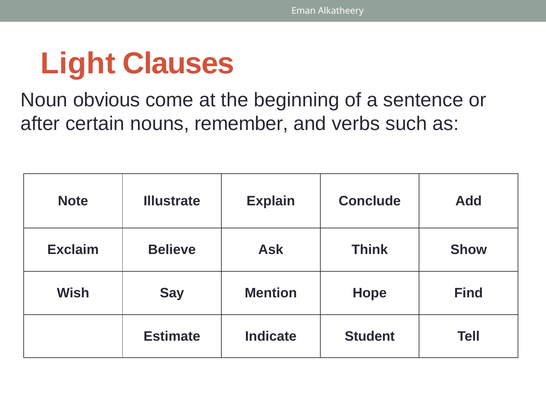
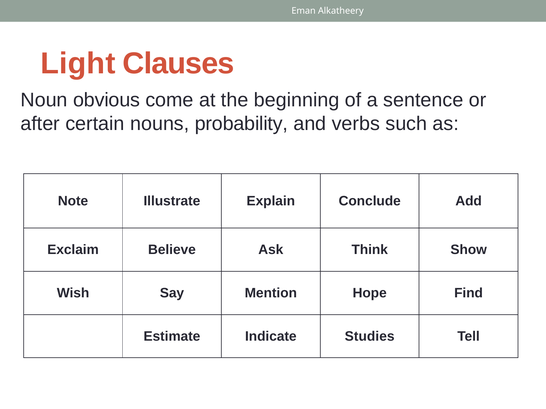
remember: remember -> probability
Student: Student -> Studies
